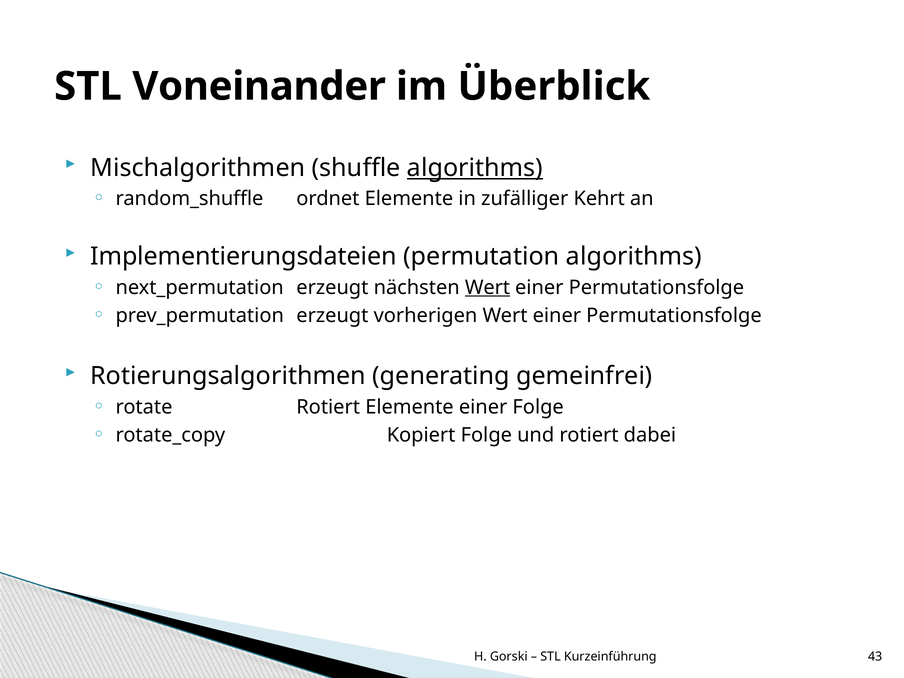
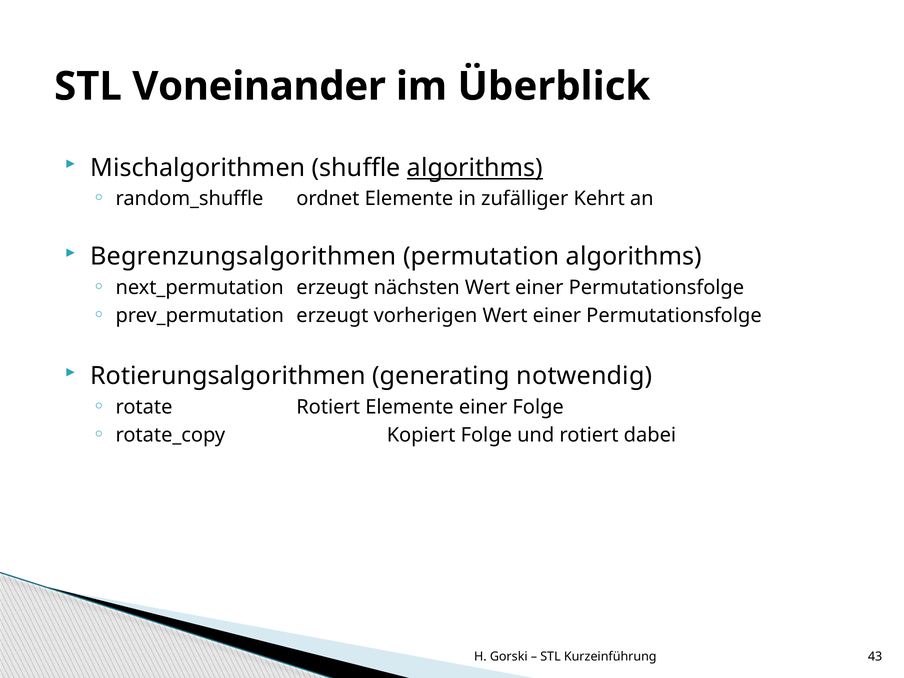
Implementierungsdateien: Implementierungsdateien -> Begrenzungsalgorithmen
Wert at (487, 287) underline: present -> none
gemeinfrei: gemeinfrei -> notwendig
